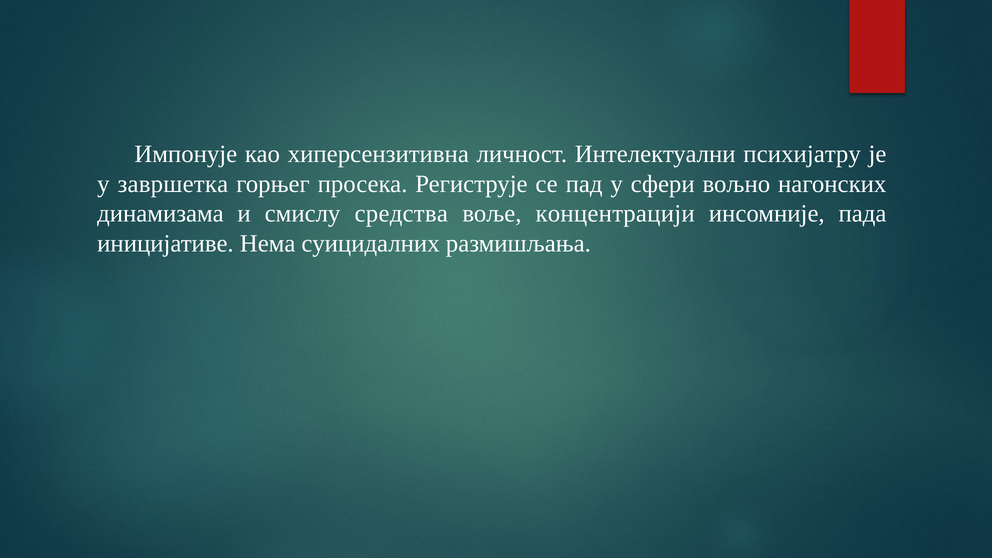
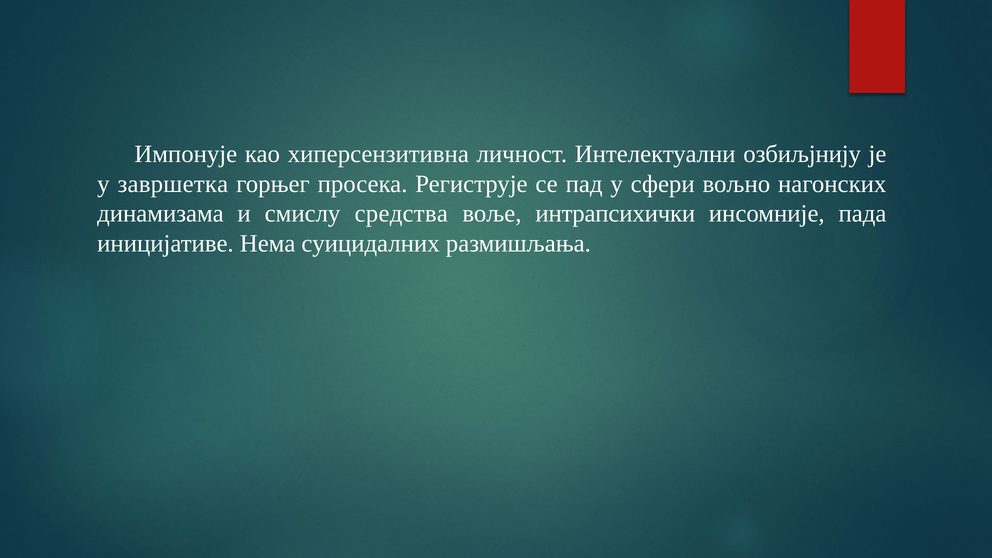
психијатру: психијатру -> озбиљјнију
концентрацији: концентрацији -> интрапсихички
